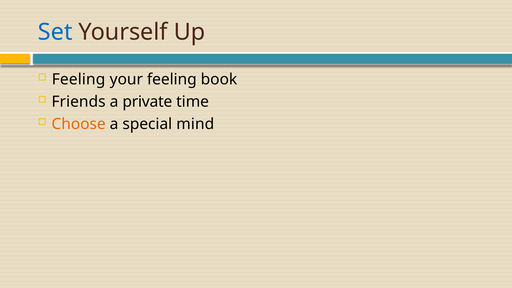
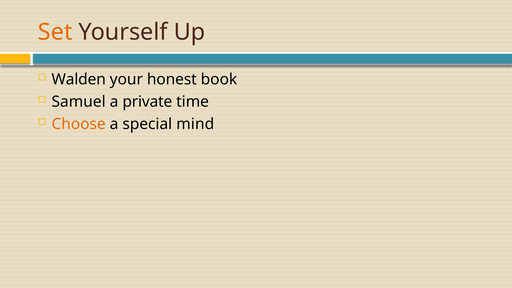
Set colour: blue -> orange
Feeling at (79, 79): Feeling -> Walden
your feeling: feeling -> honest
Friends: Friends -> Samuel
